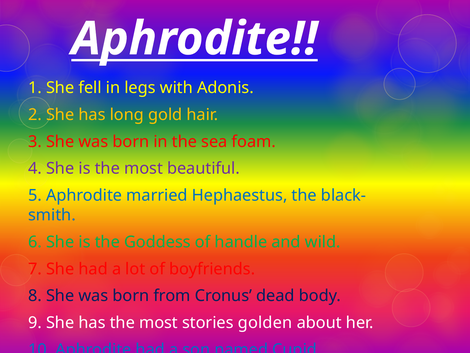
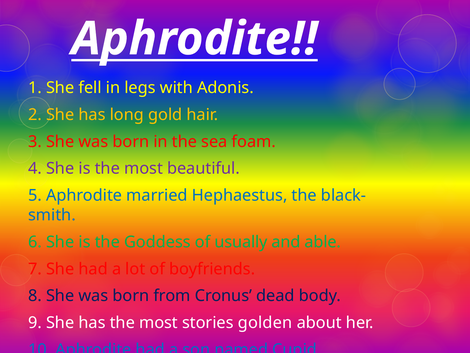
handle: handle -> usually
wild: wild -> able
